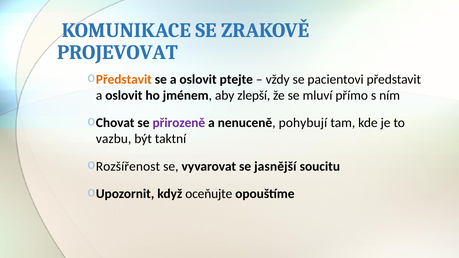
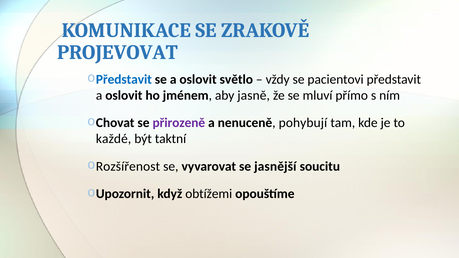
Představit at (124, 79) colour: orange -> blue
ptejte: ptejte -> světlo
zlepší: zlepší -> jasně
vazbu: vazbu -> každé
oceňujte: oceňujte -> obtížemi
